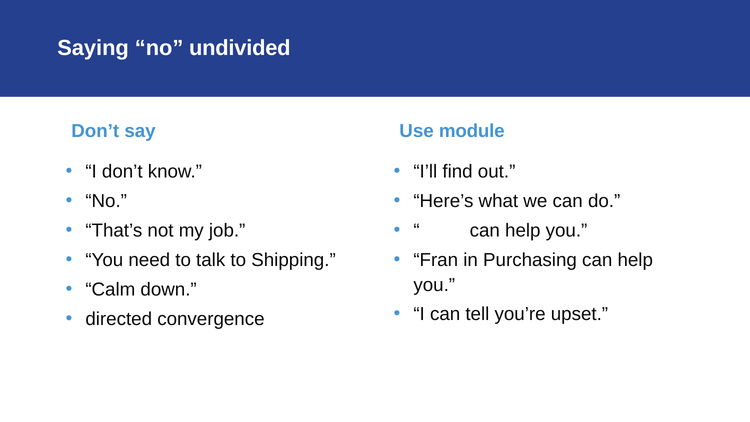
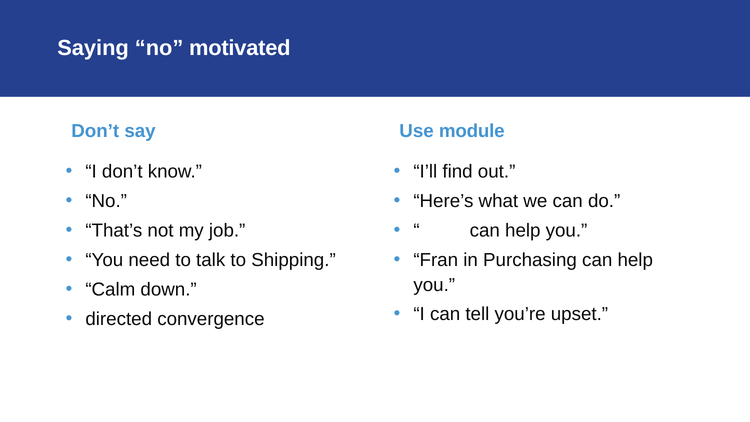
undivided: undivided -> motivated
